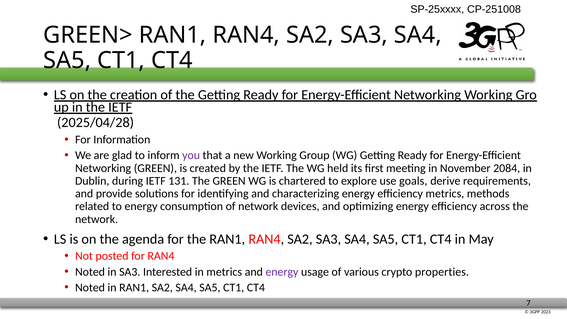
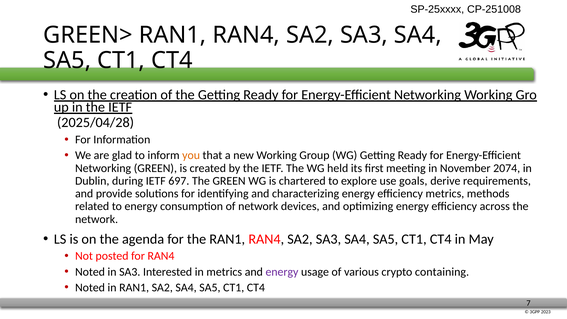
you colour: purple -> orange
2084: 2084 -> 2074
131: 131 -> 697
properties: properties -> containing
